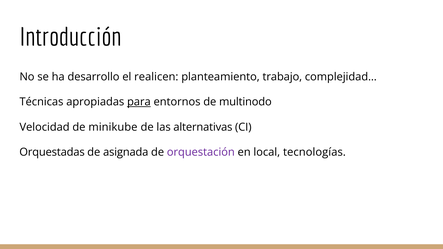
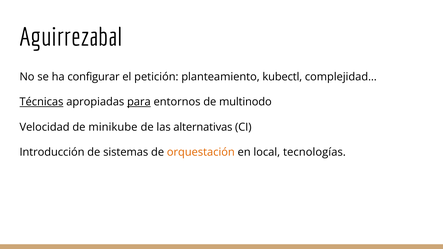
Introducción: Introducción -> Aguirrezabal
desarrollo: desarrollo -> configurar
realicen: realicen -> petición
trabajo: trabajo -> kubectl
Técnicas underline: none -> present
Orquestadas: Orquestadas -> Introducción
asignada: asignada -> sistemas
orquestación colour: purple -> orange
